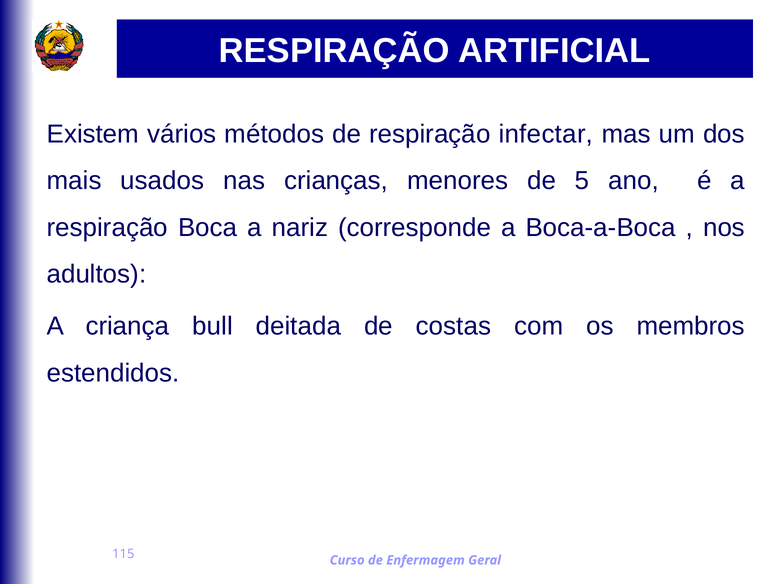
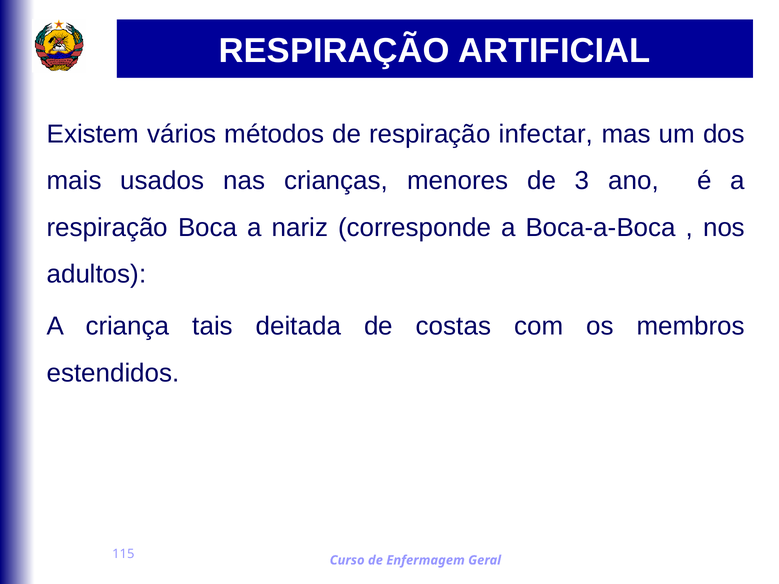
5: 5 -> 3
bull: bull -> tais
